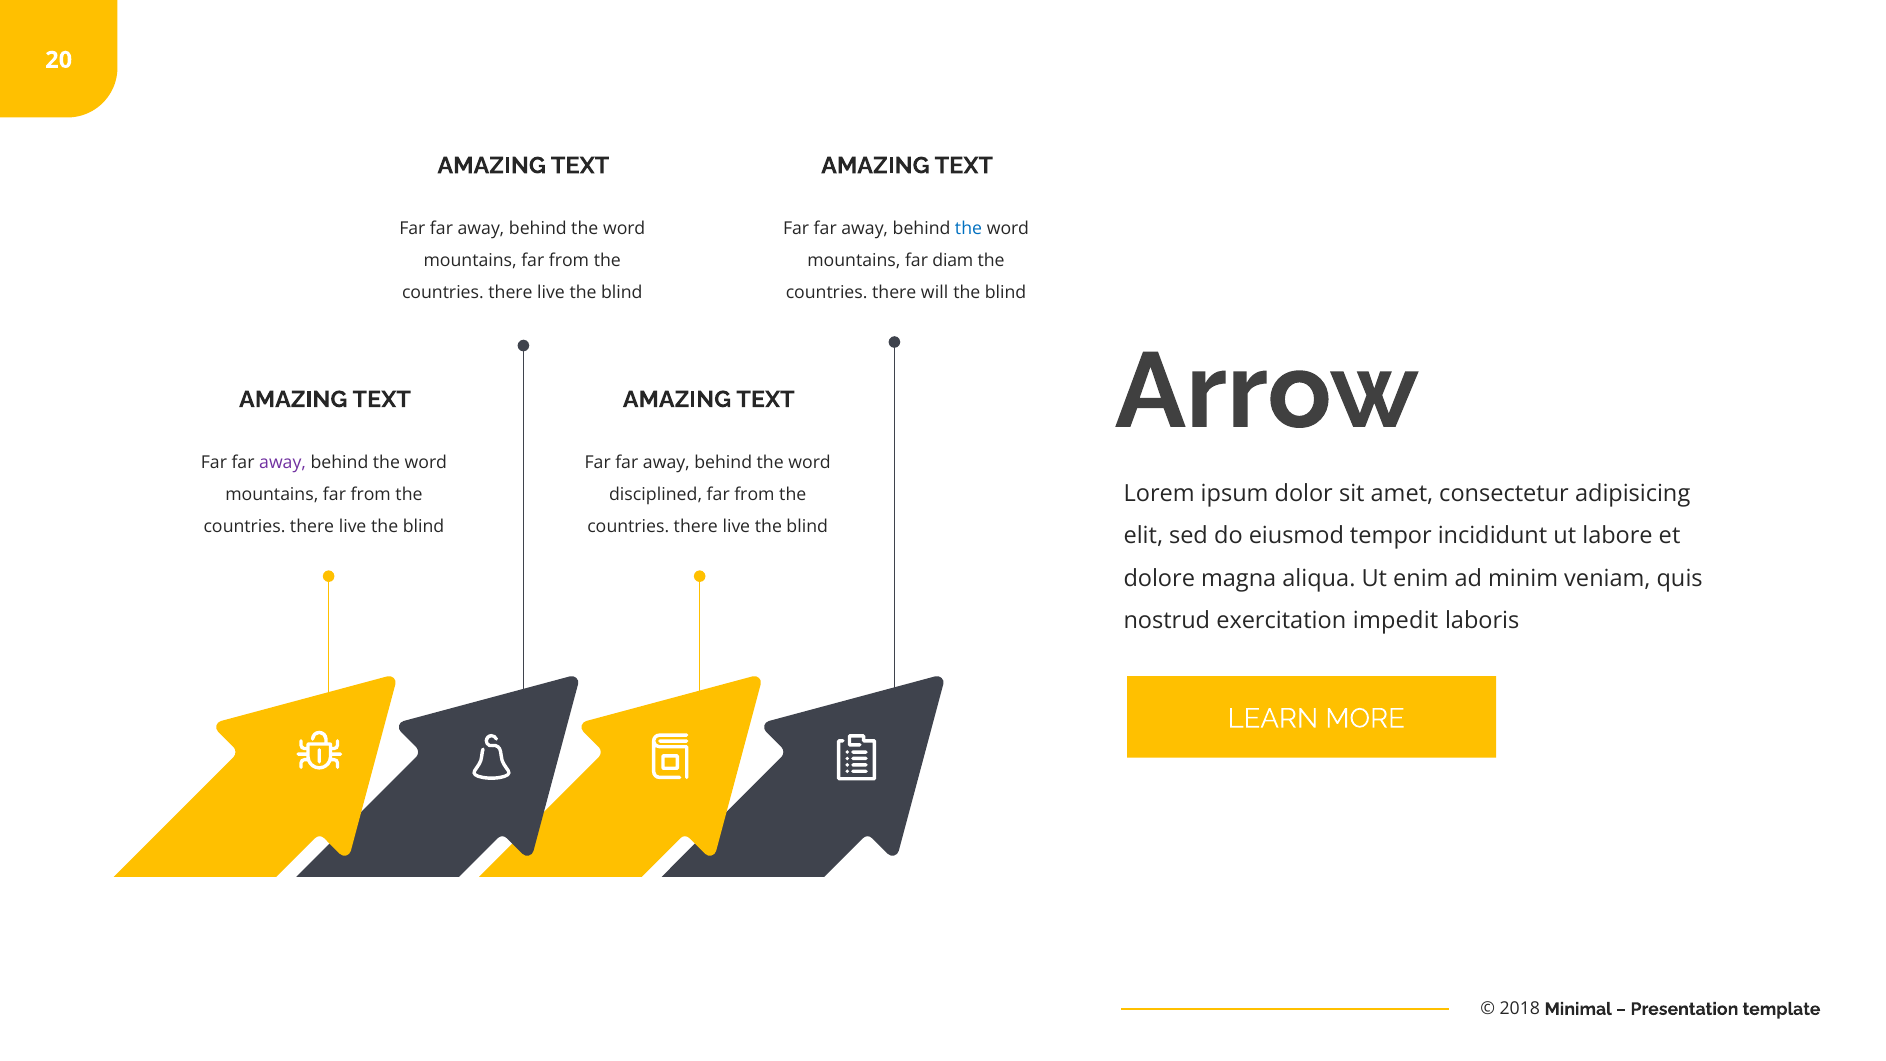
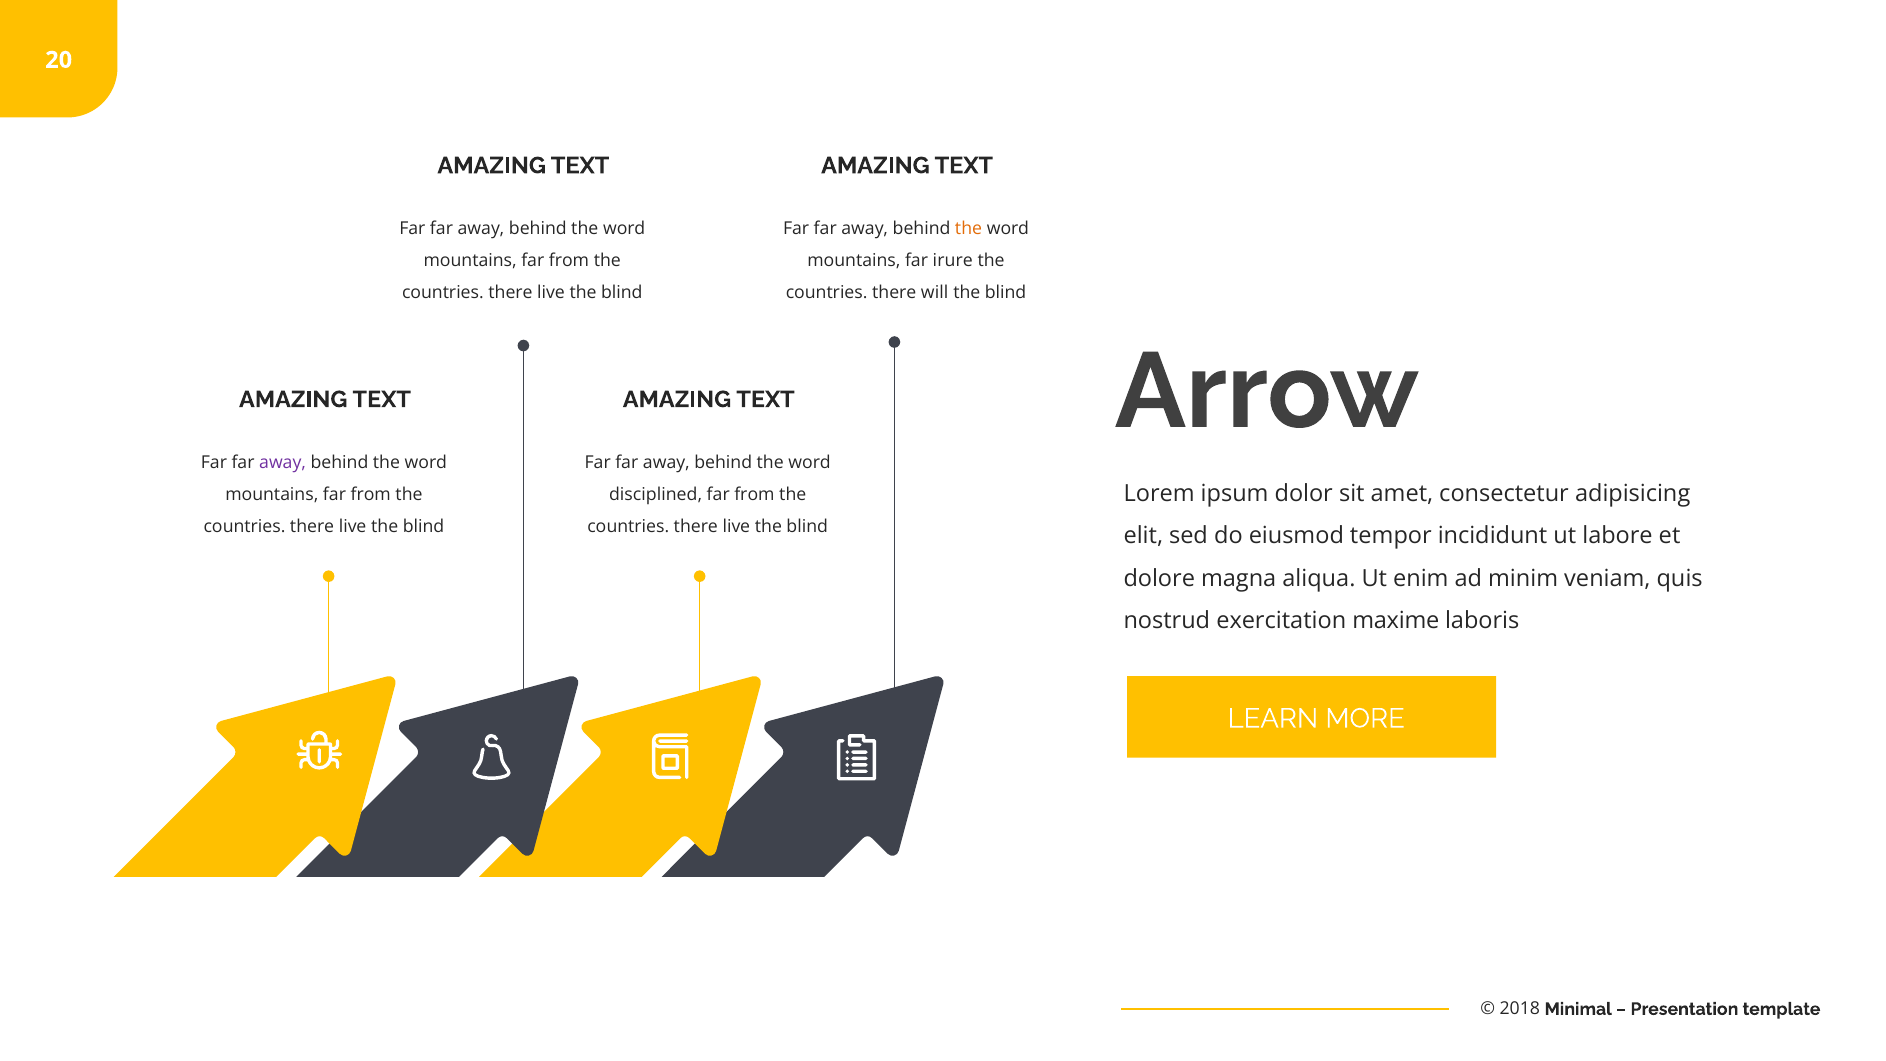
the at (969, 229) colour: blue -> orange
diam: diam -> irure
impedit: impedit -> maxime
